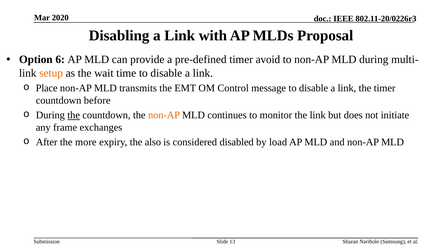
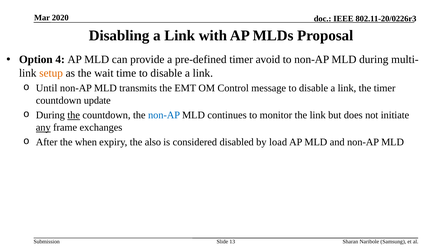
6: 6 -> 4
Place: Place -> Until
before: before -> update
non-AP at (164, 115) colour: orange -> blue
any underline: none -> present
more: more -> when
